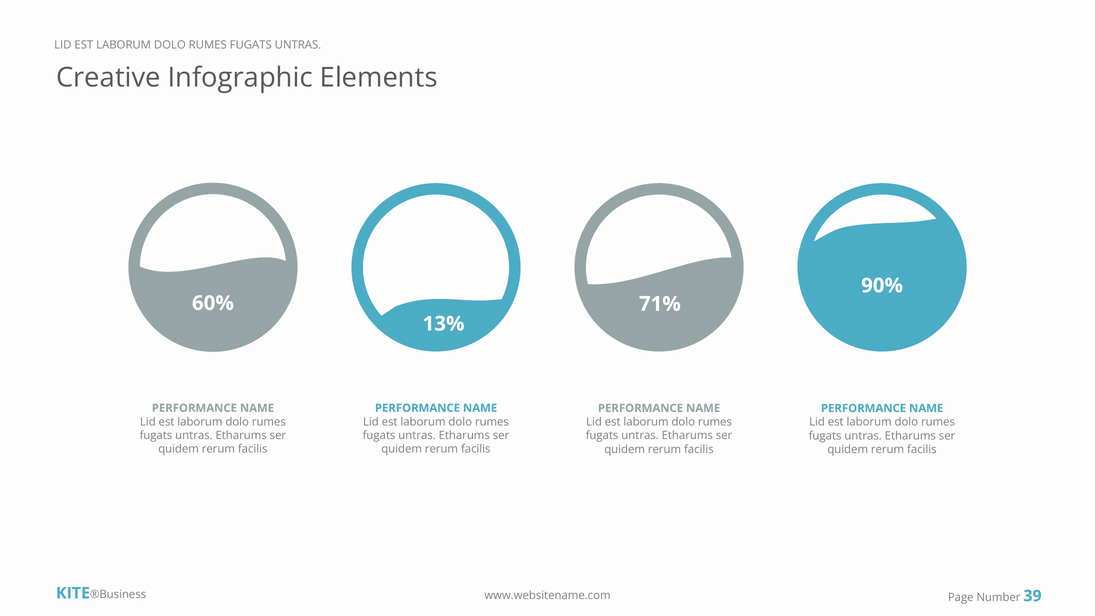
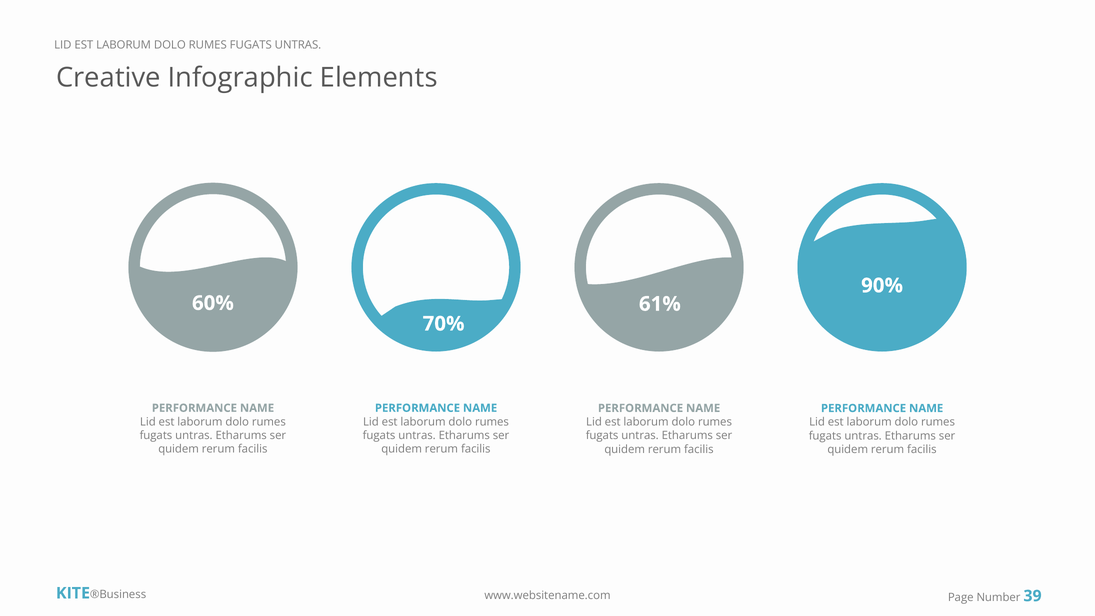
71%: 71% -> 61%
13%: 13% -> 70%
